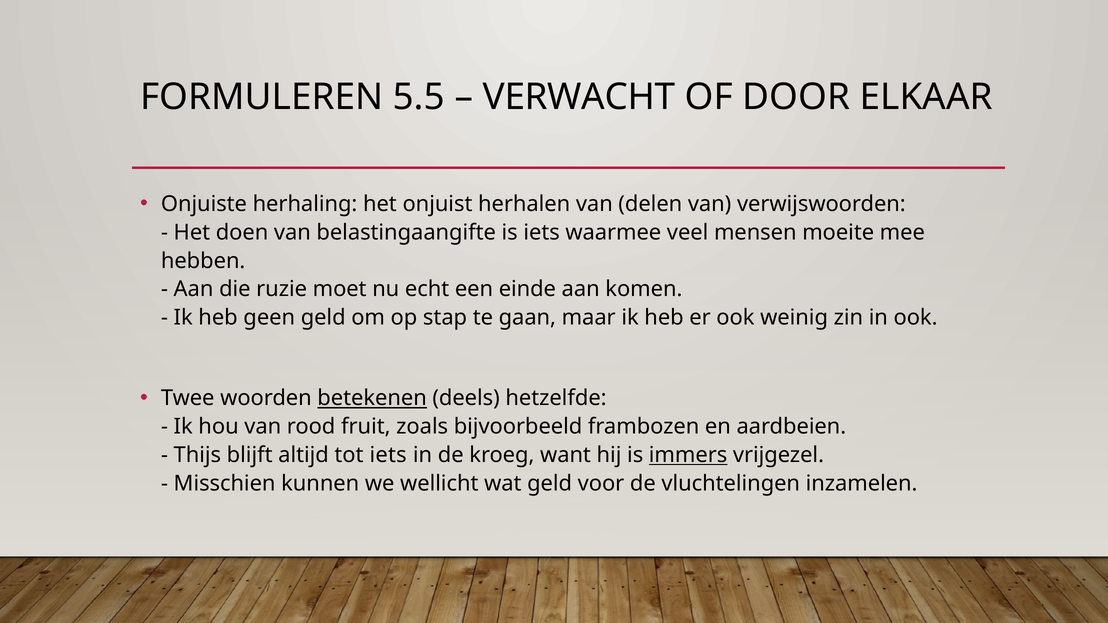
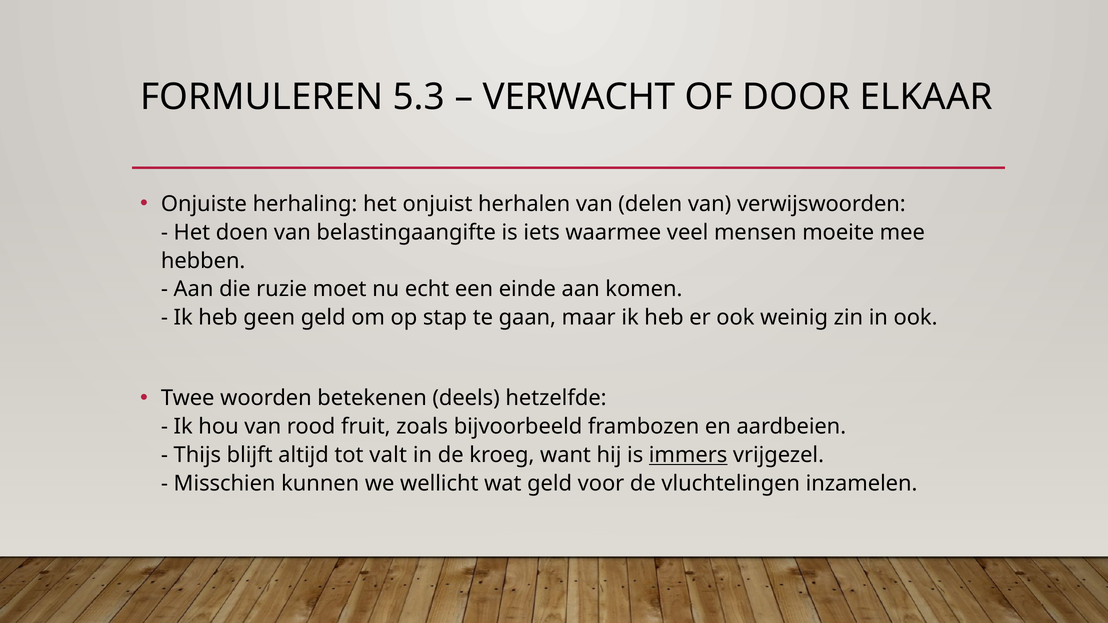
5.5: 5.5 -> 5.3
betekenen underline: present -> none
tot iets: iets -> valt
